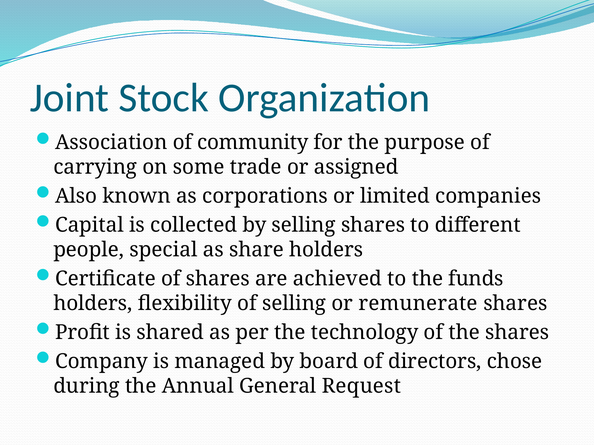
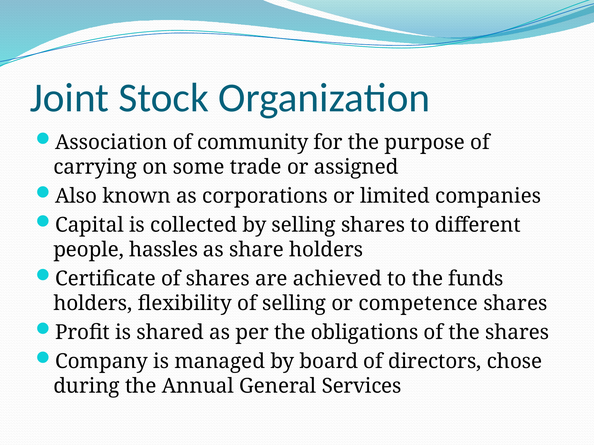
special: special -> hassles
remunerate: remunerate -> competence
technology: technology -> obligations
Request: Request -> Services
